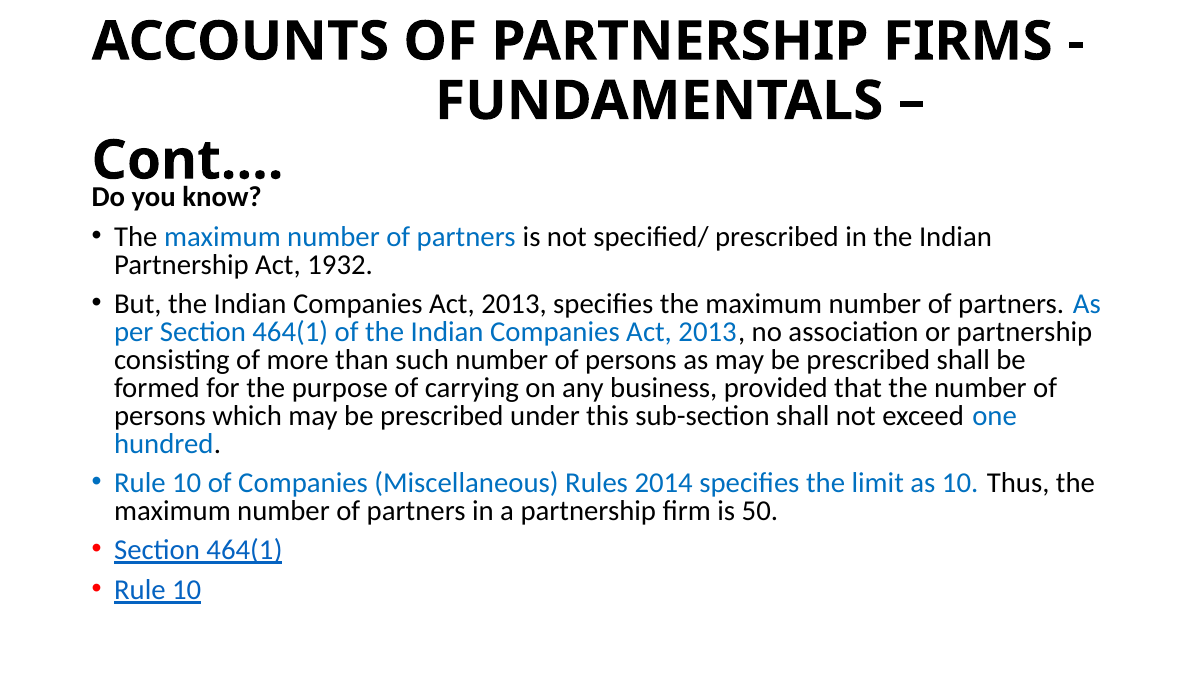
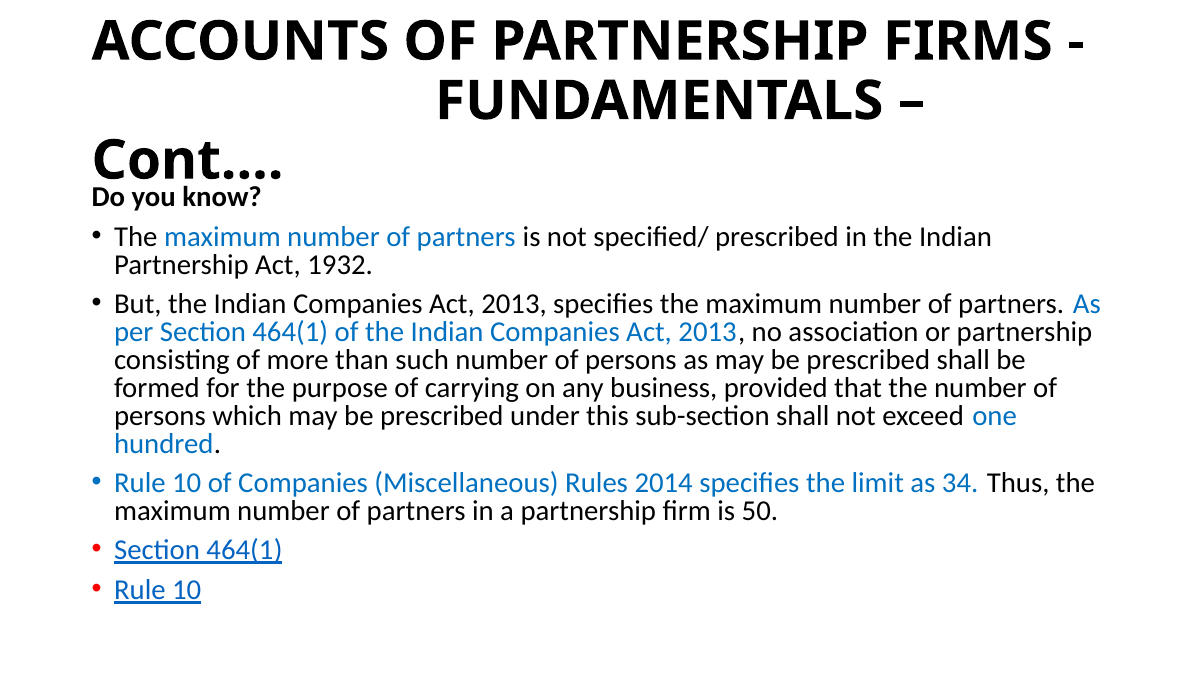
as 10: 10 -> 34
